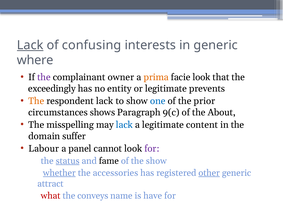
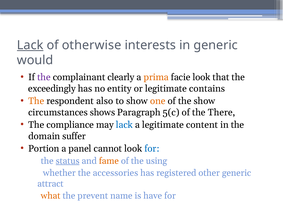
confusing: confusing -> otherwise
where: where -> would
owner: owner -> clearly
prevents: prevents -> contains
respondent lack: lack -> also
one colour: blue -> orange
the prior: prior -> show
9(c: 9(c -> 5(c
About: About -> There
misspelling: misspelling -> compliance
Labour: Labour -> Portion
for at (152, 149) colour: purple -> blue
fame colour: black -> orange
the show: show -> using
whether underline: present -> none
other underline: present -> none
what colour: red -> orange
conveys: conveys -> prevent
